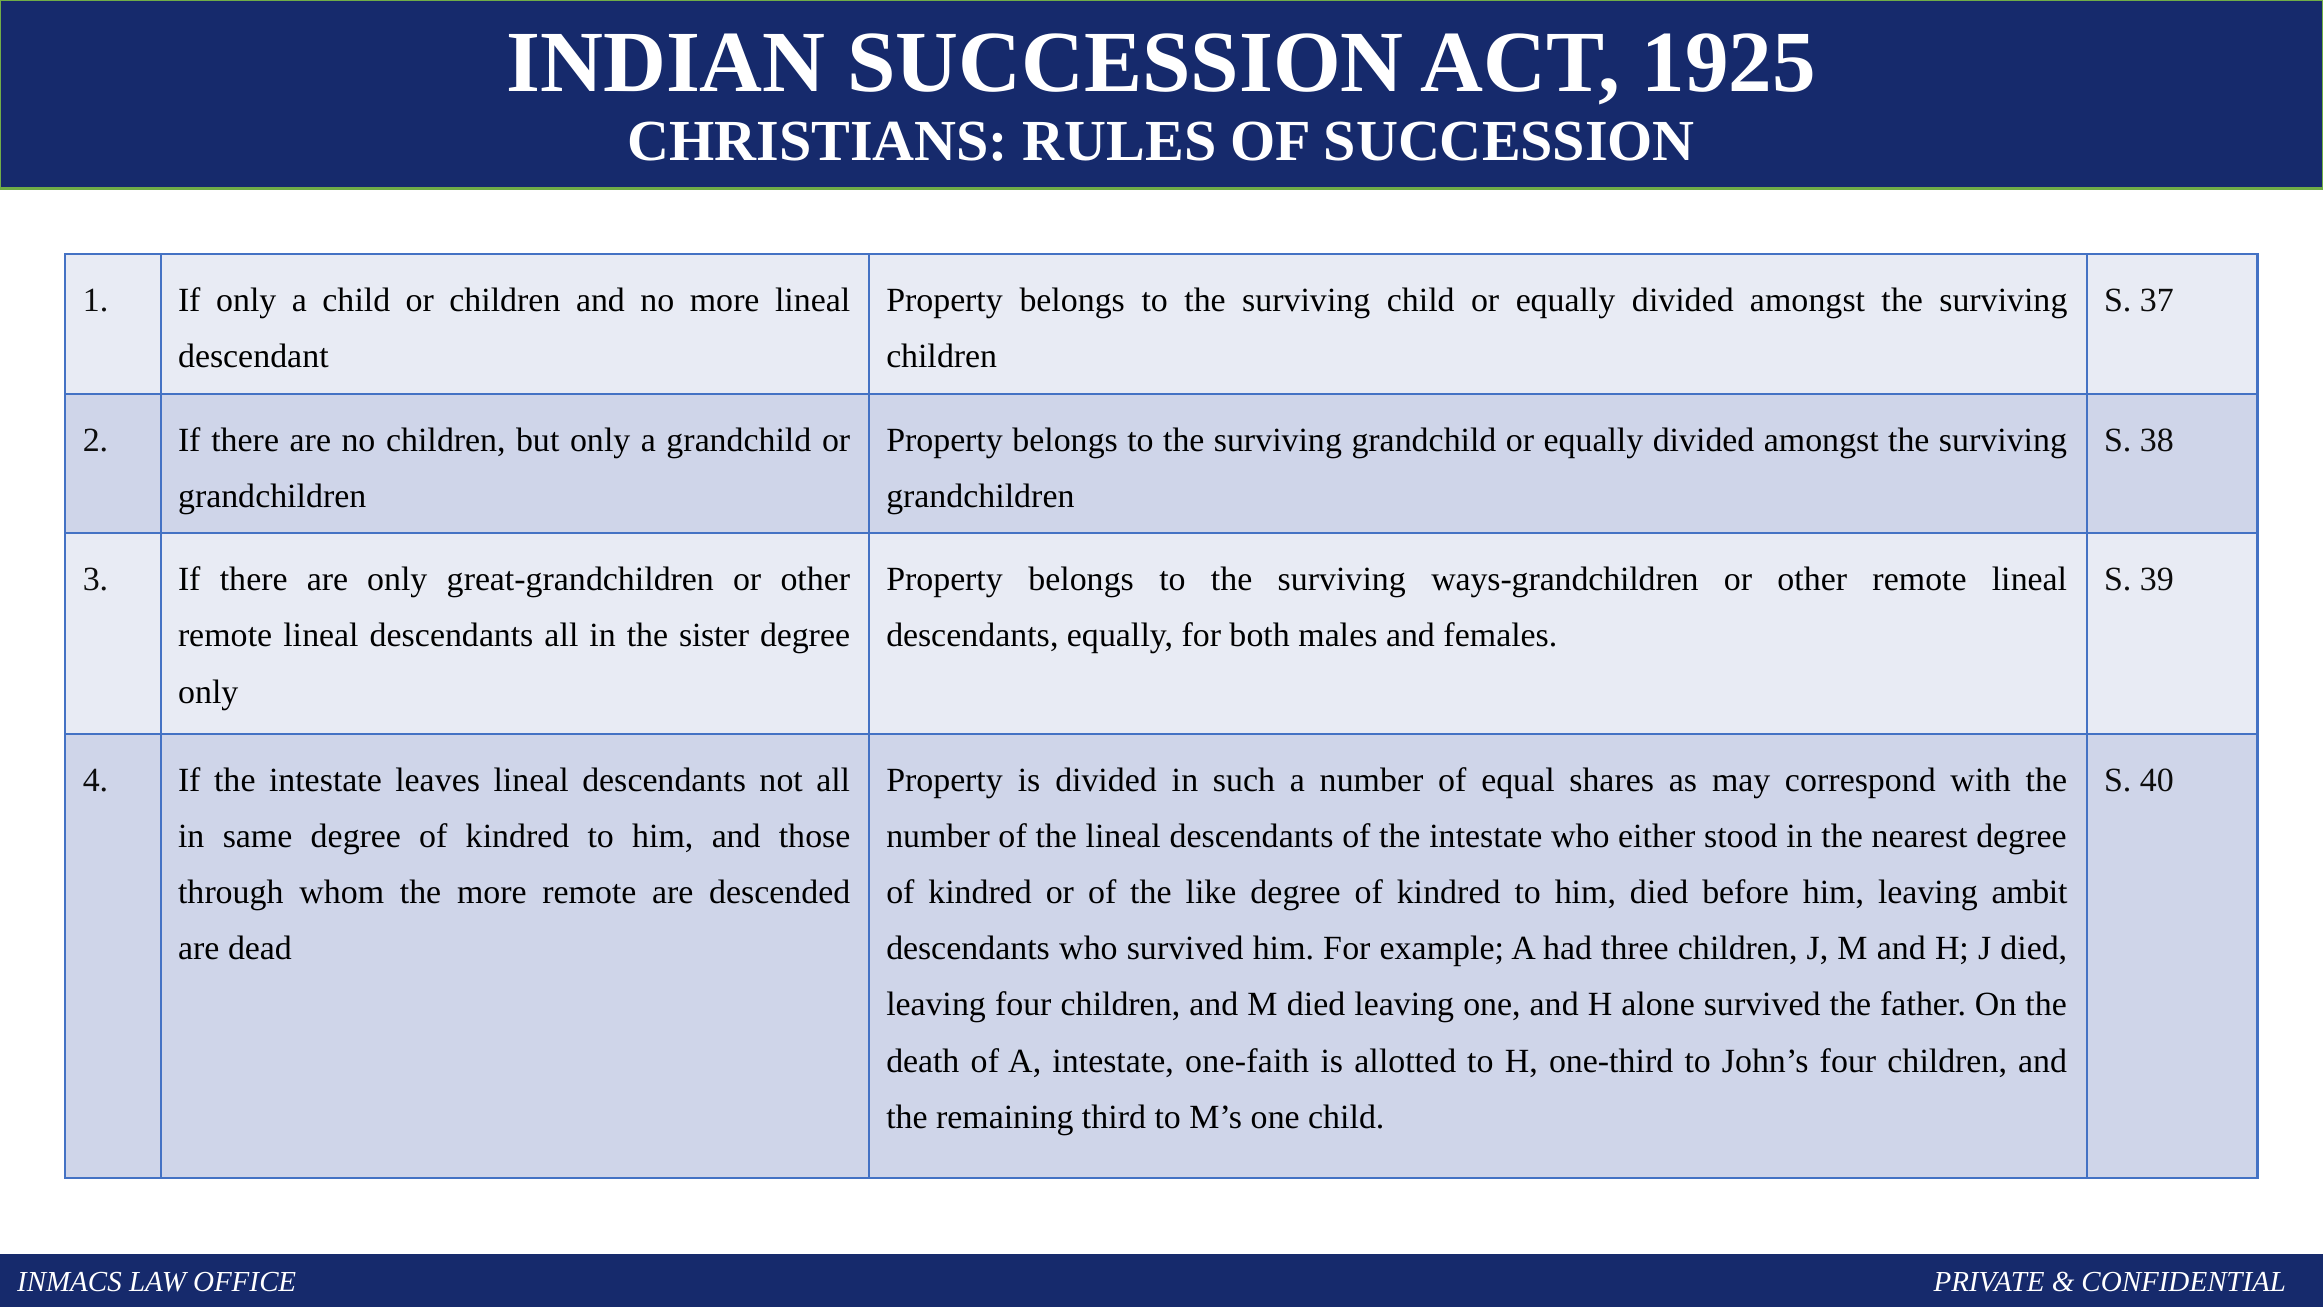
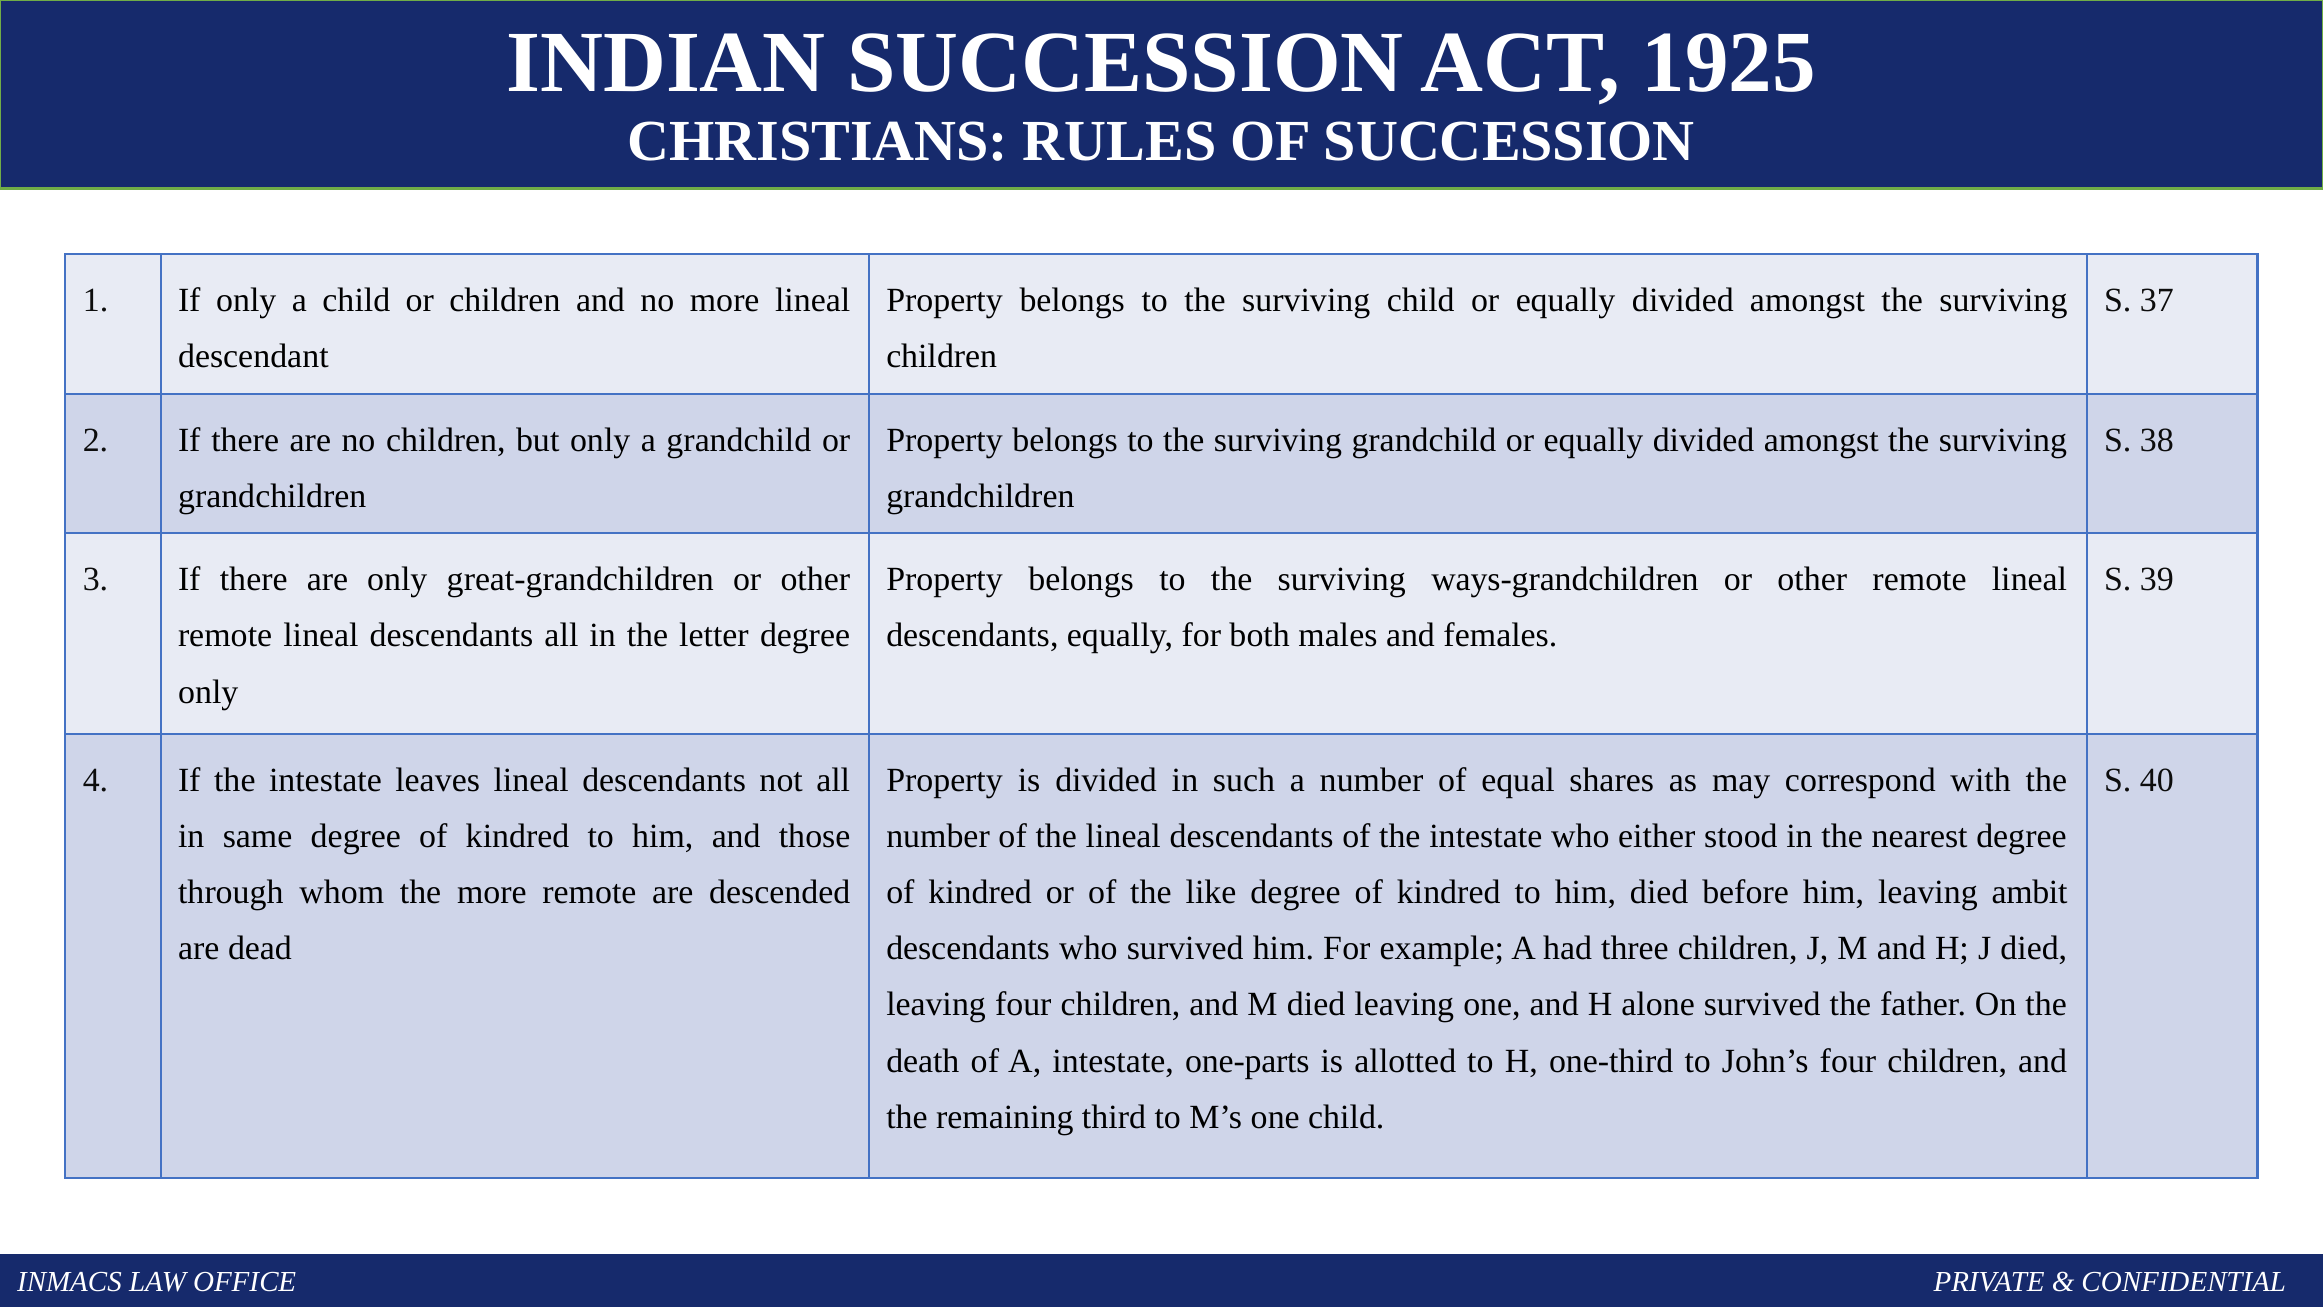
sister: sister -> letter
one-faith: one-faith -> one-parts
